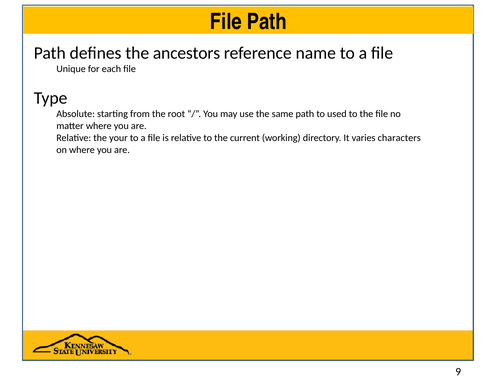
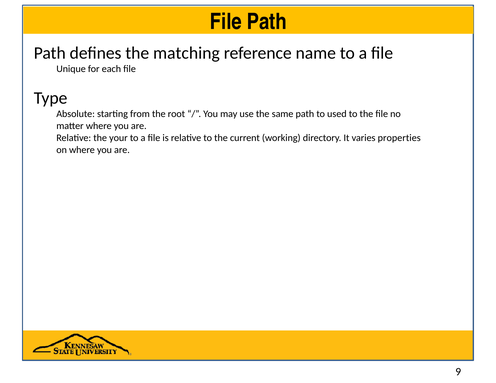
ancestors: ancestors -> matching
characters: characters -> properties
